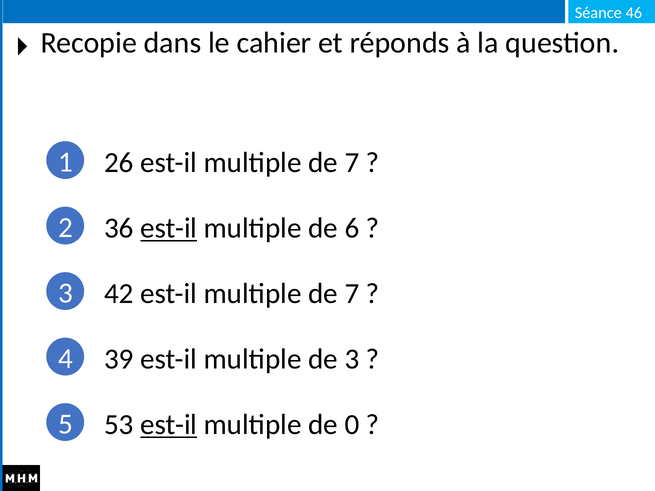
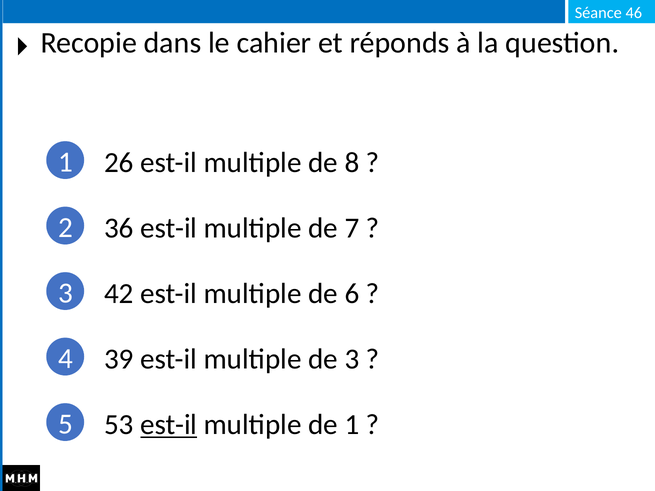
7 at (352, 163): 7 -> 8
est-il at (169, 228) underline: present -> none
6: 6 -> 7
7 at (352, 294): 7 -> 6
de 0: 0 -> 1
